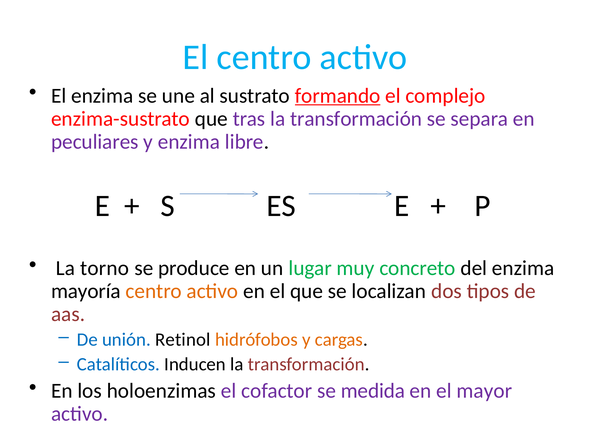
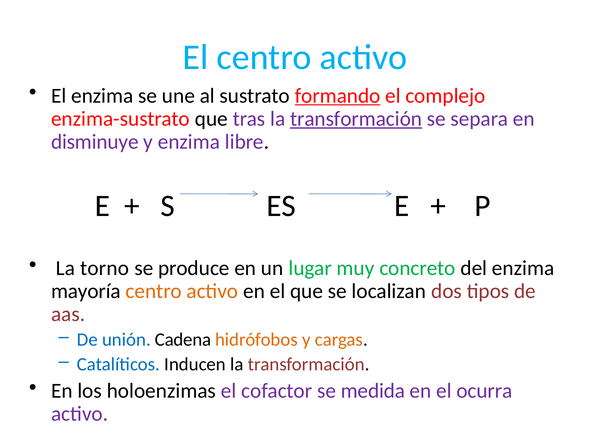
transformación at (356, 119) underline: none -> present
peculiares: peculiares -> disminuye
Retinol: Retinol -> Cadena
mayor: mayor -> ocurra
